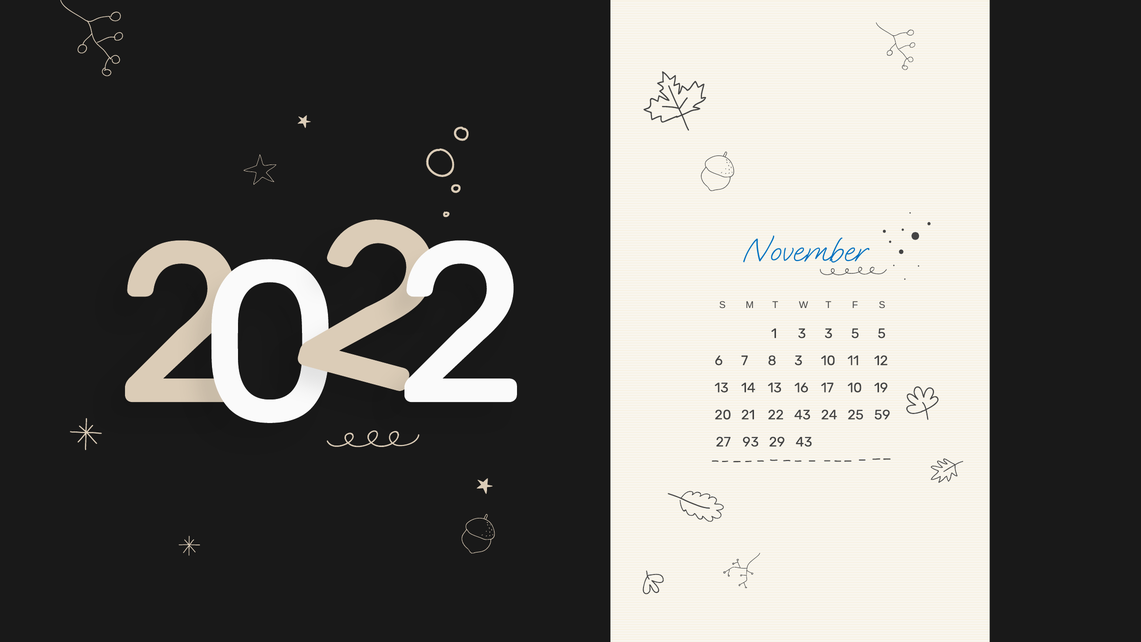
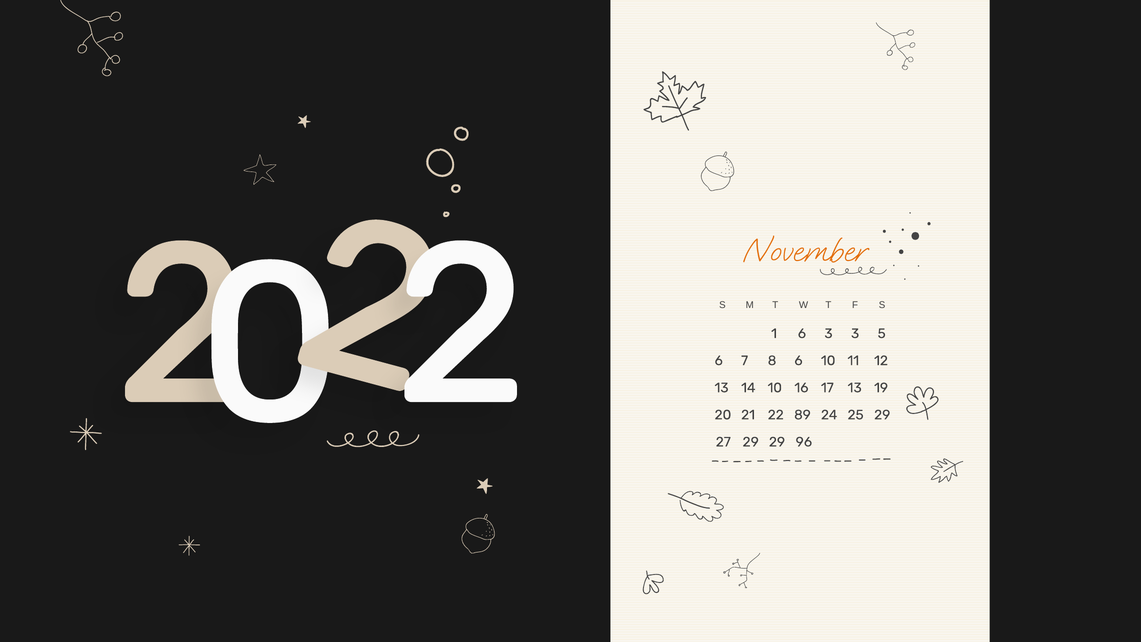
November colour: blue -> orange
1 3: 3 -> 6
3 5: 5 -> 3
8 3: 3 -> 6
14 13: 13 -> 10
17 10: 10 -> 13
22 43: 43 -> 89
25 59: 59 -> 29
27 93: 93 -> 29
29 43: 43 -> 96
